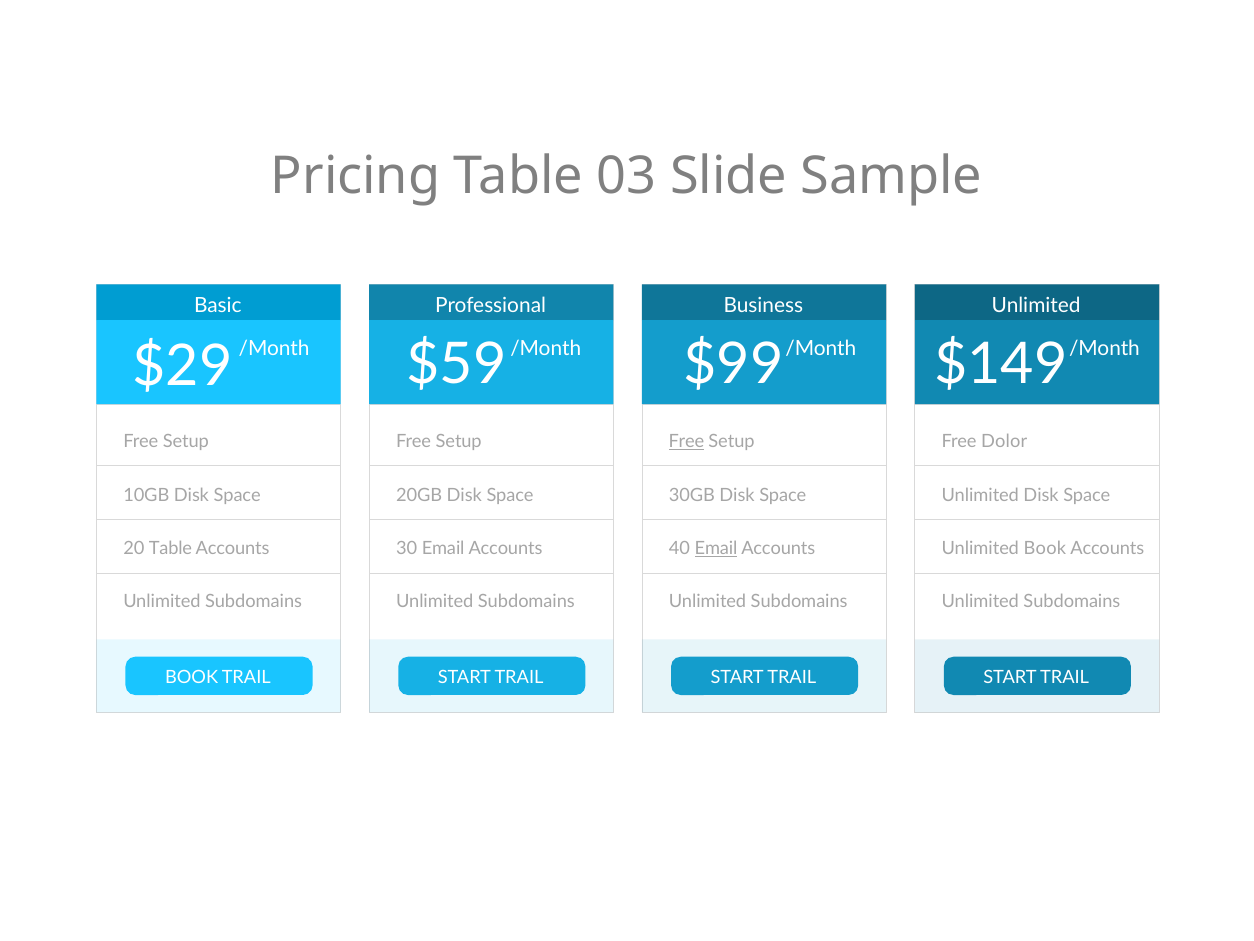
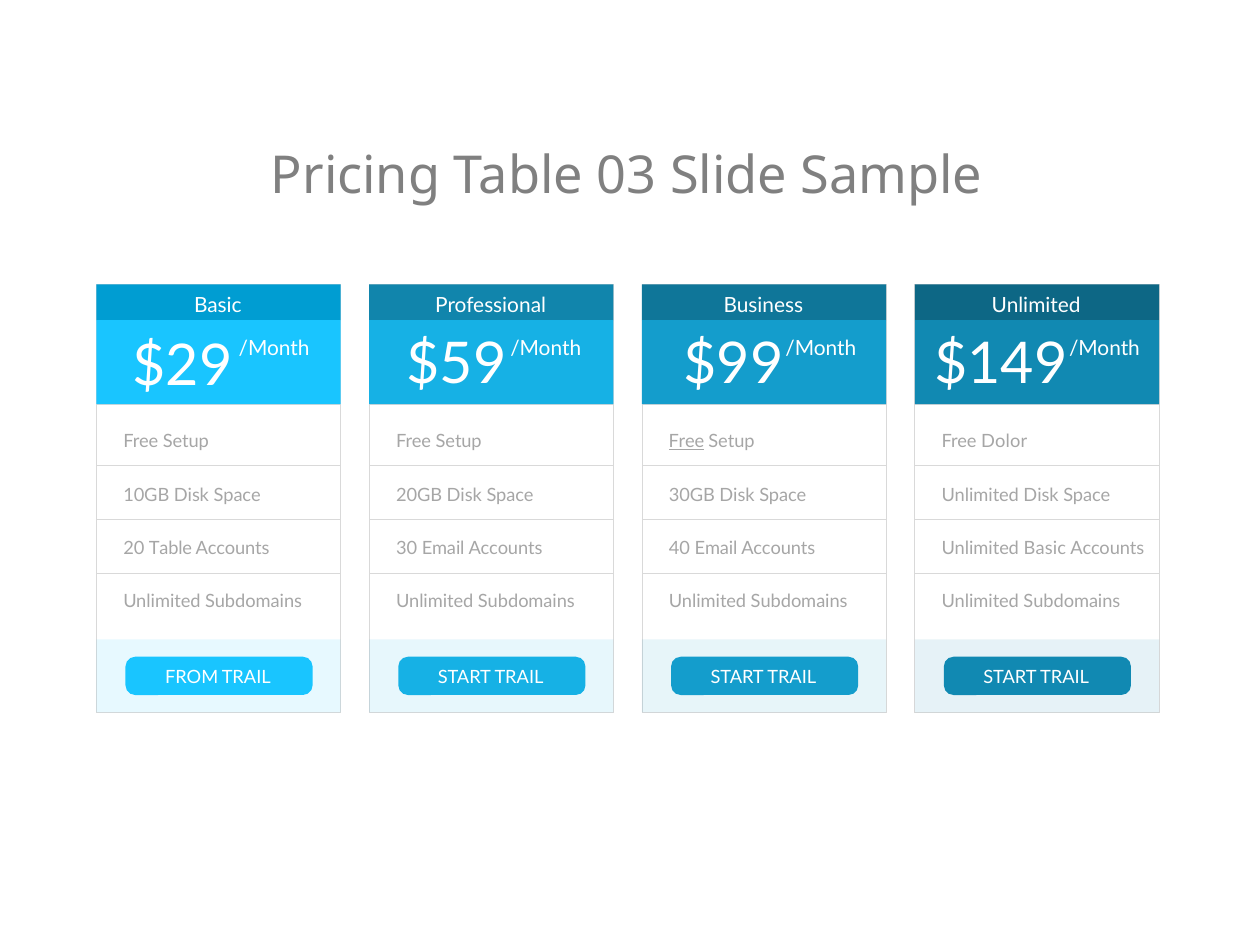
Email at (716, 548) underline: present -> none
Unlimited Book: Book -> Basic
BOOK at (192, 677): BOOK -> FROM
